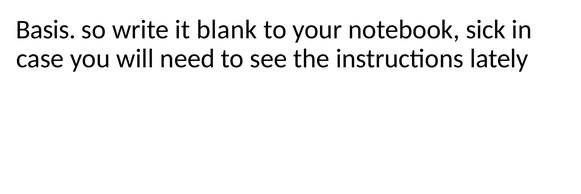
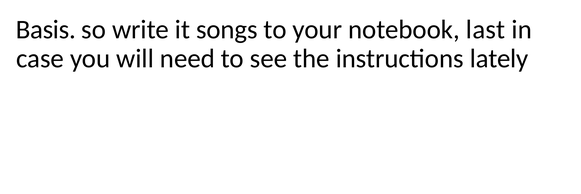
blank: blank -> songs
sick: sick -> last
